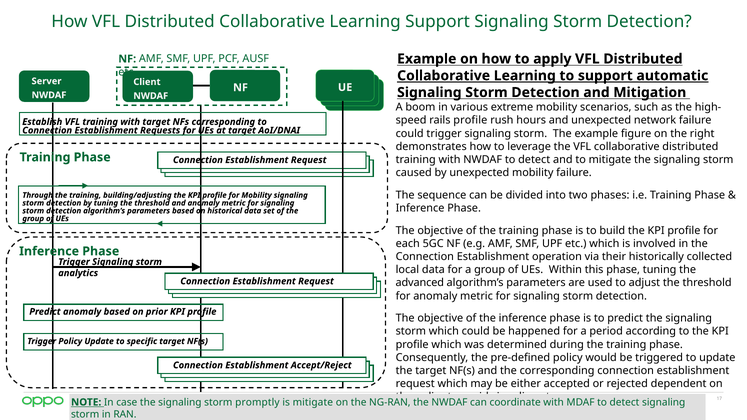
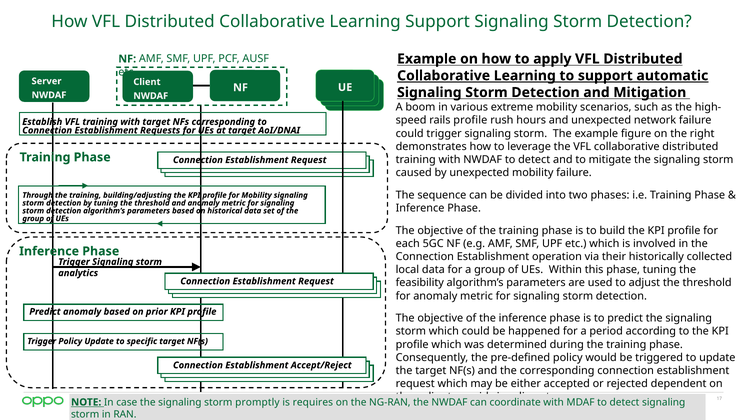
advanced: advanced -> feasibility
is mitigate: mitigate -> requires
